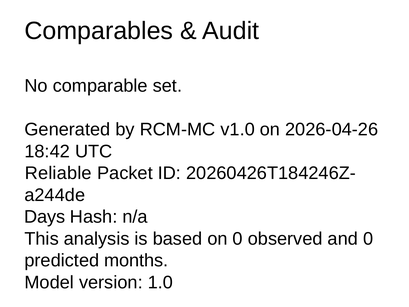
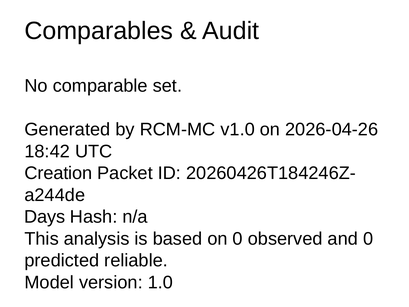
Reliable: Reliable -> Creation
months: months -> reliable
